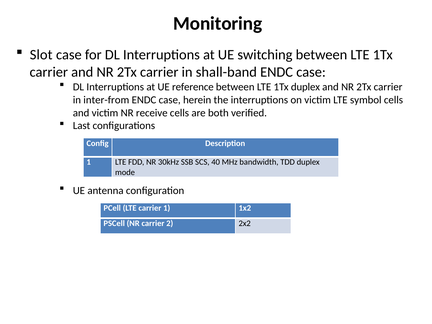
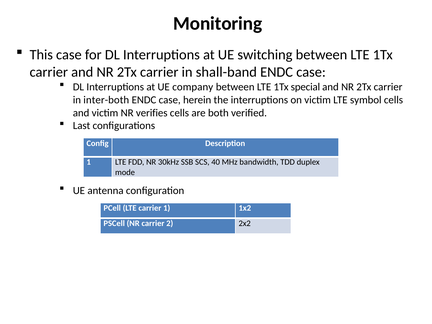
Slot: Slot -> This
reference: reference -> company
1Tx duplex: duplex -> special
inter-from: inter-from -> inter-both
receive: receive -> verifies
